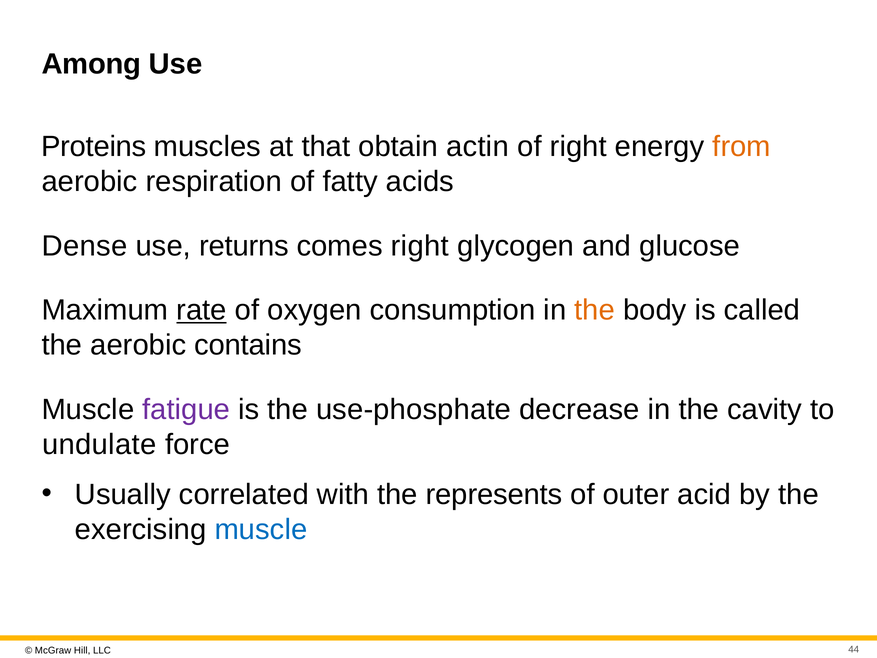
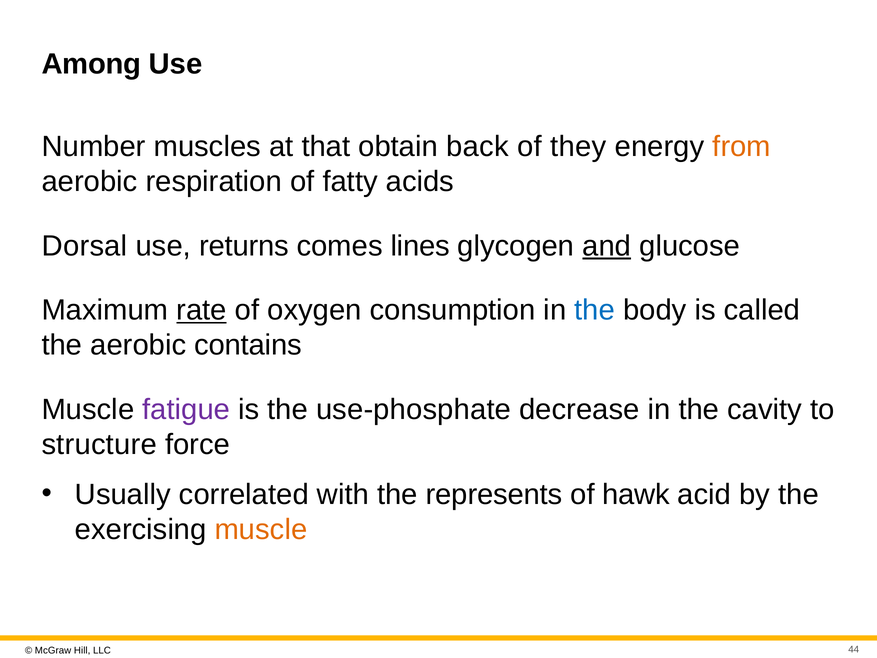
Proteins: Proteins -> Number
actin: actin -> back
of right: right -> they
Dense: Dense -> Dorsal
comes right: right -> lines
and underline: none -> present
the at (595, 310) colour: orange -> blue
undulate: undulate -> structure
outer: outer -> hawk
muscle at (261, 529) colour: blue -> orange
